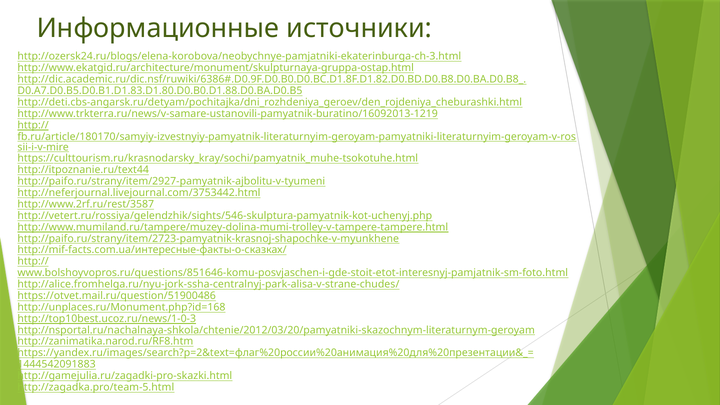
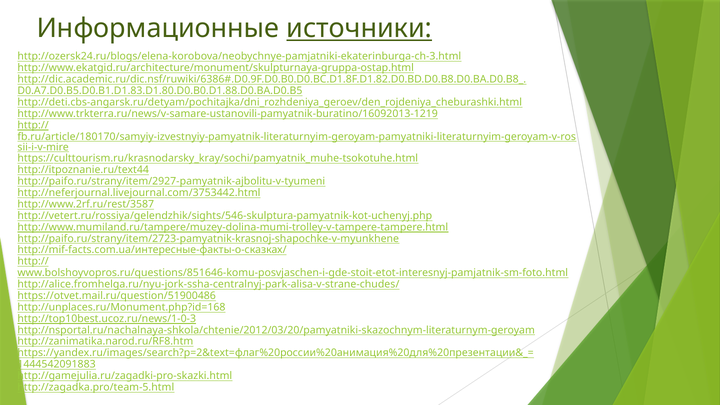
источники underline: none -> present
